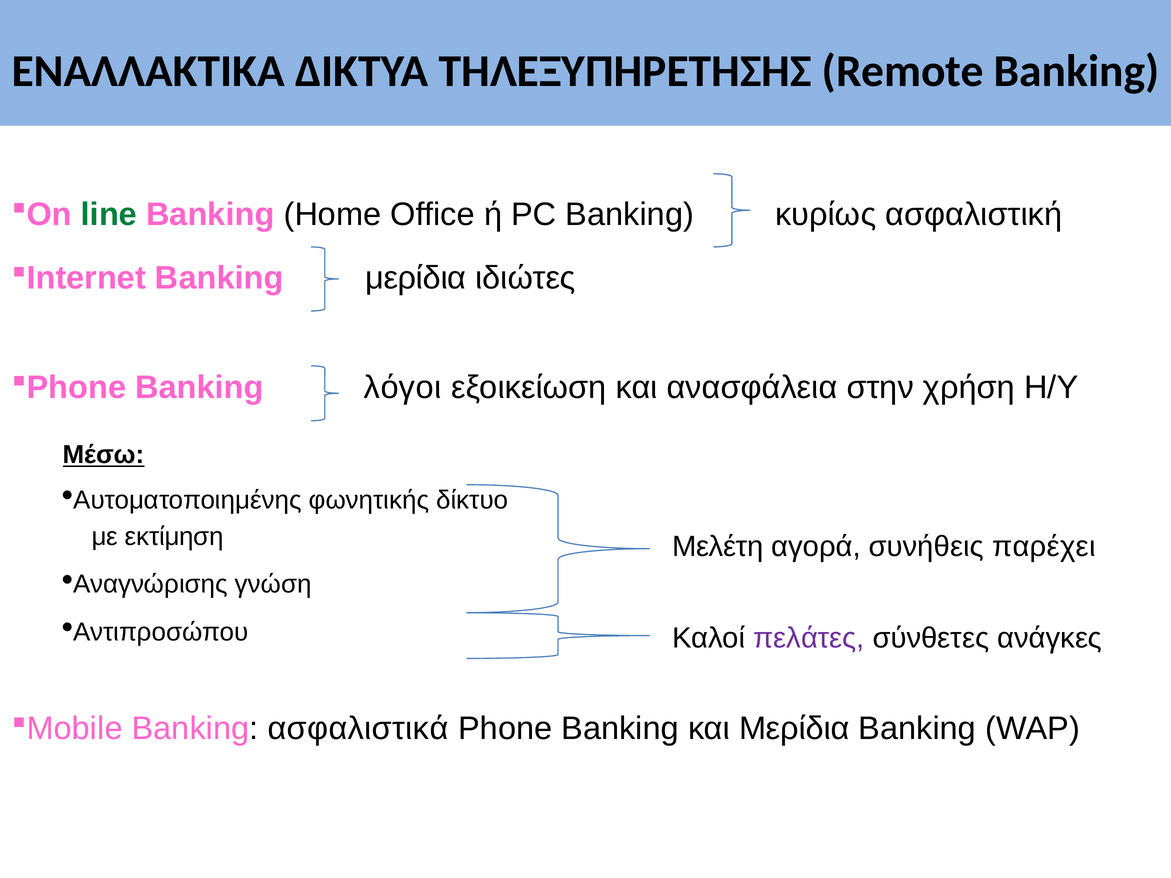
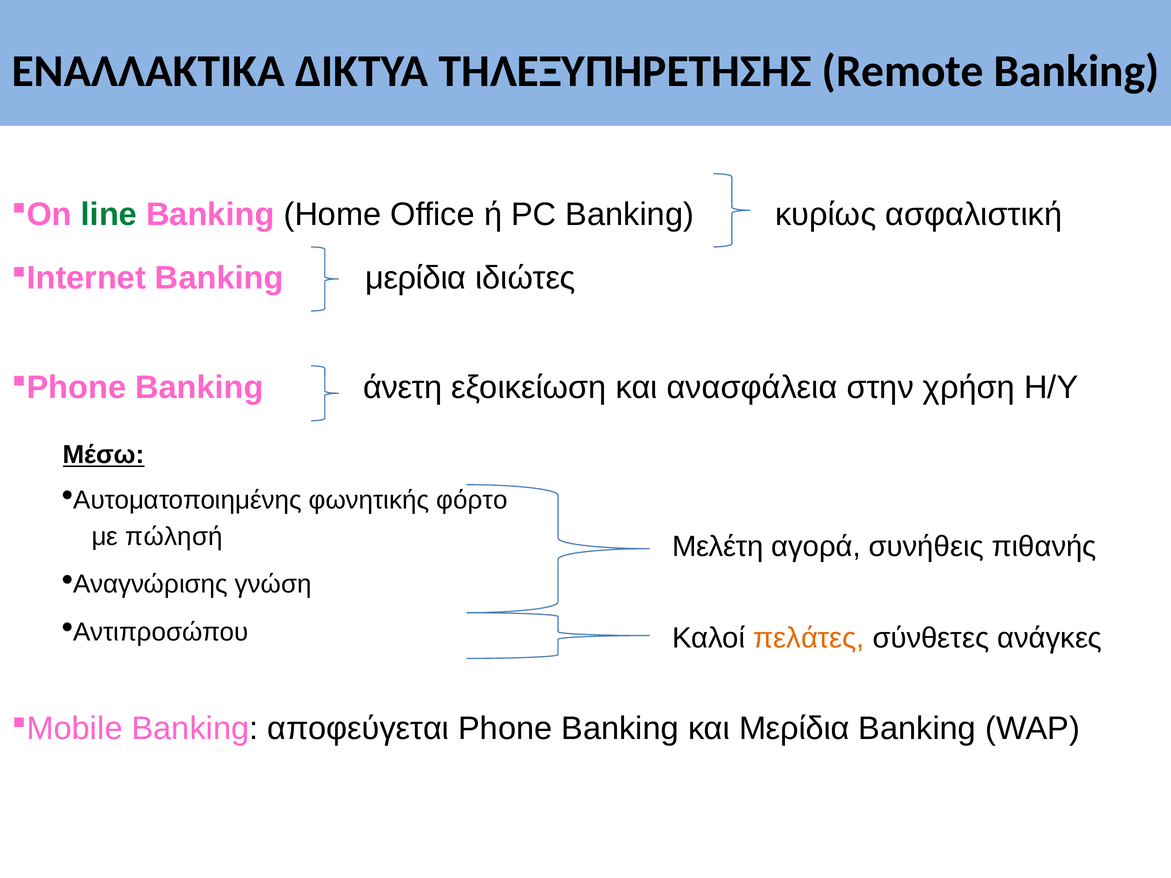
λόγοι: λόγοι -> άνετη
δίκτυο: δίκτυο -> φόρτο
εκτίμηση: εκτίμηση -> πώλησή
παρέχει: παρέχει -> πιθανής
πελάτες colour: purple -> orange
ασφαλιστικά: ασφαλιστικά -> αποφεύγεται
